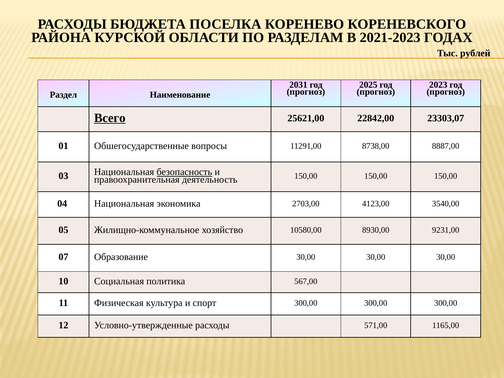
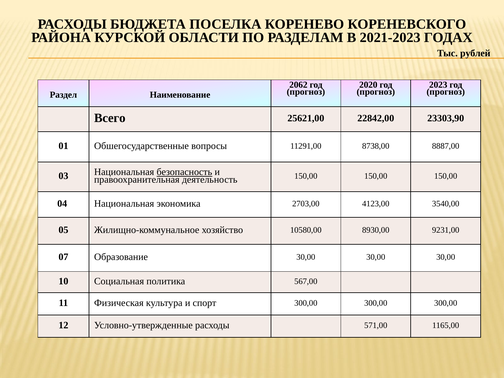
2031: 2031 -> 2062
2025: 2025 -> 2020
Всего underline: present -> none
23303,07: 23303,07 -> 23303,90
